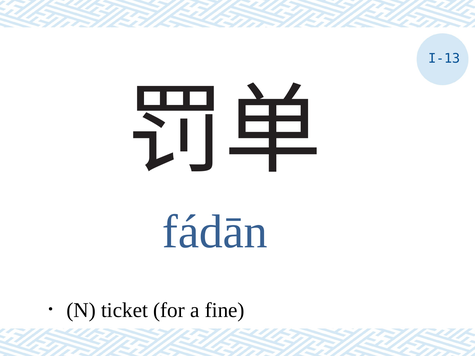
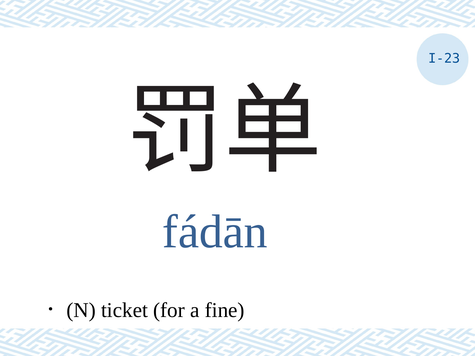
I-13: I-13 -> I-23
